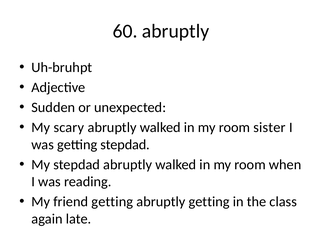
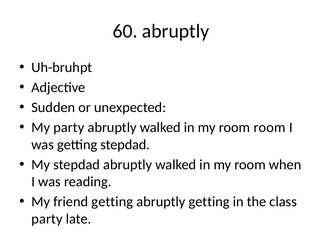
My scary: scary -> party
room sister: sister -> room
again at (47, 219): again -> party
